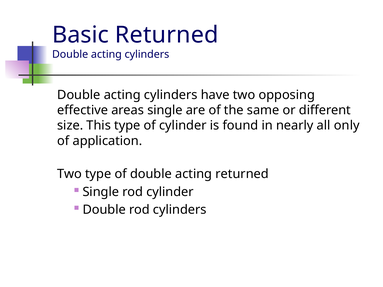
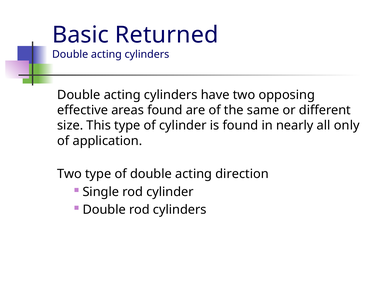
areas single: single -> found
acting returned: returned -> direction
